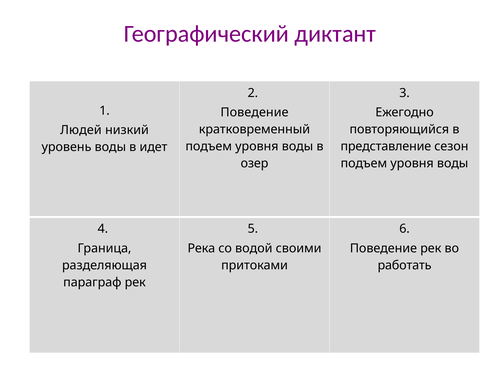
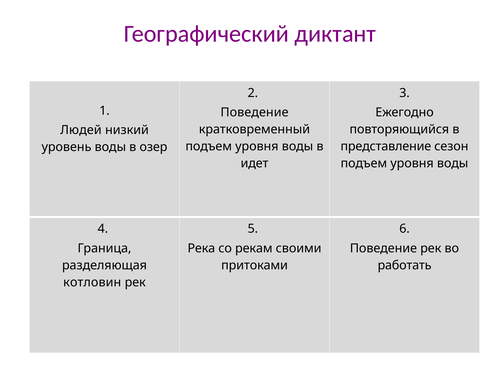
идет: идет -> озер
озер: озер -> идет
водой: водой -> рекам
параграф: параграф -> котловин
